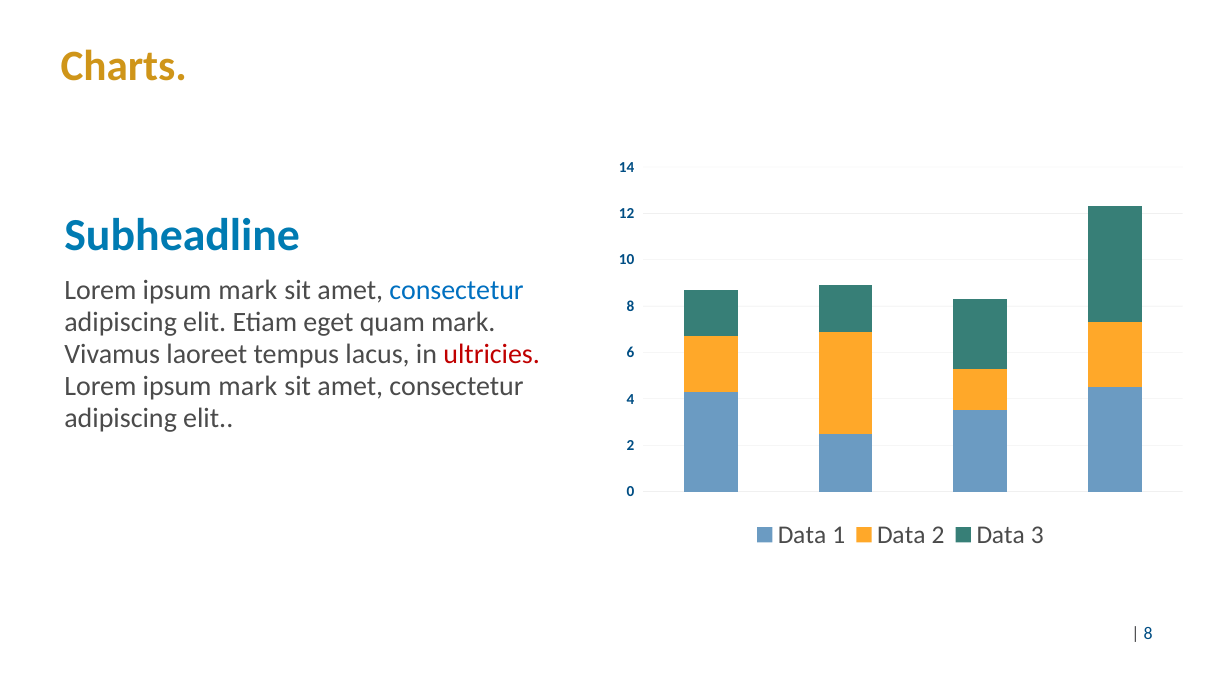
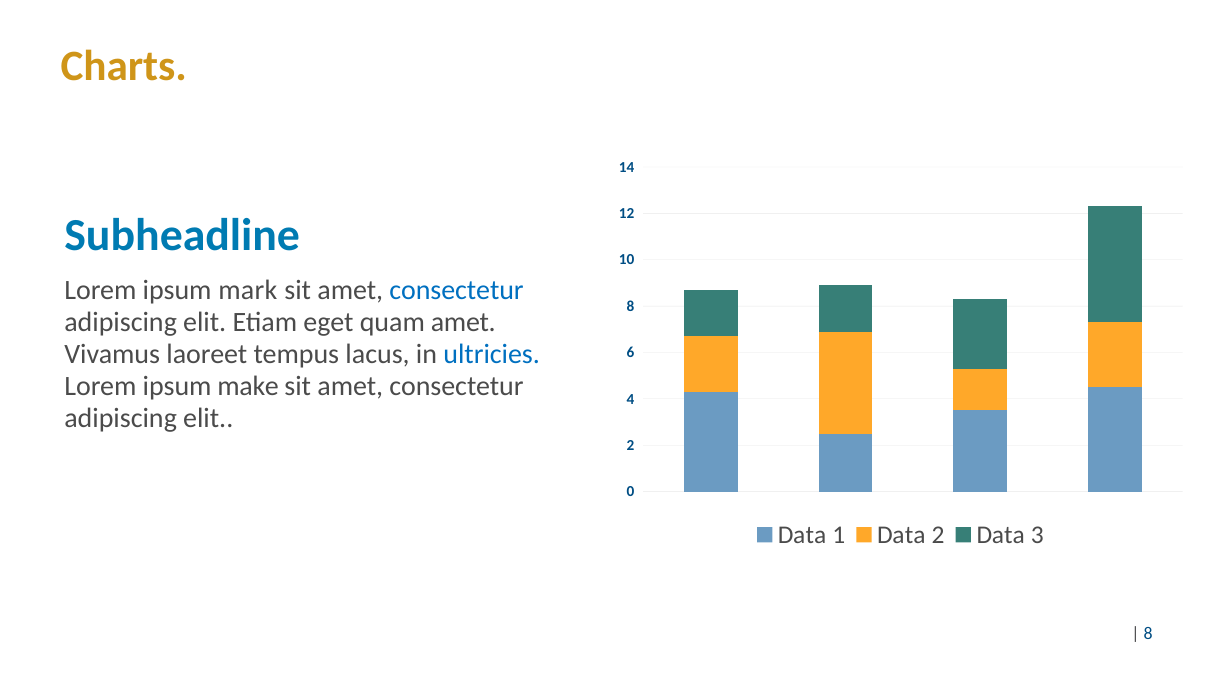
quam mark: mark -> amet
ultricies colour: red -> blue
mark at (248, 386): mark -> make
